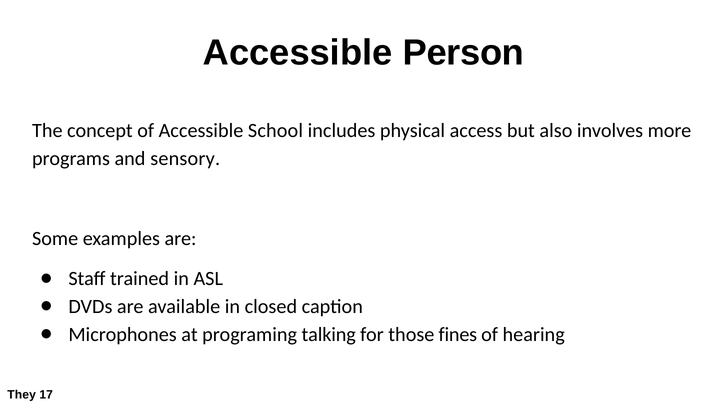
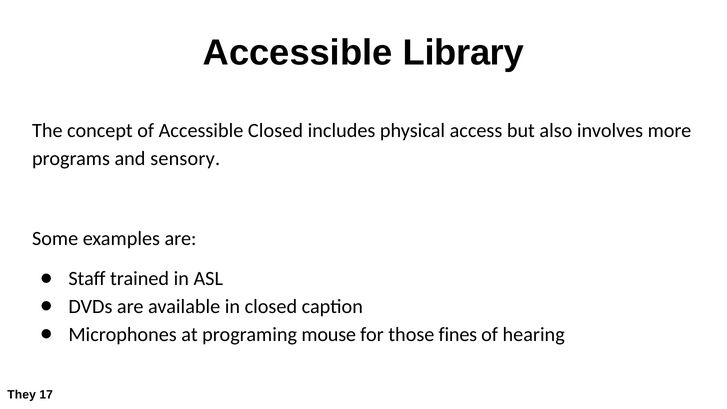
Person: Person -> Library
Accessible School: School -> Closed
talking: talking -> mouse
